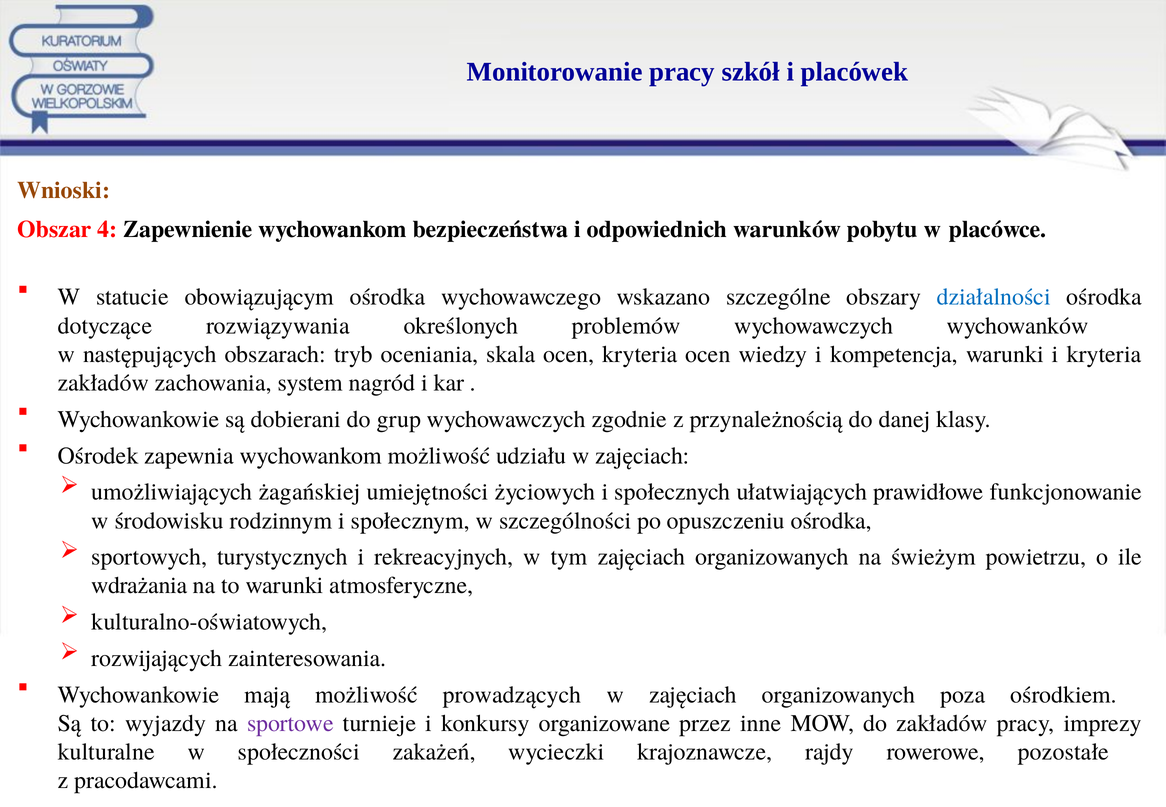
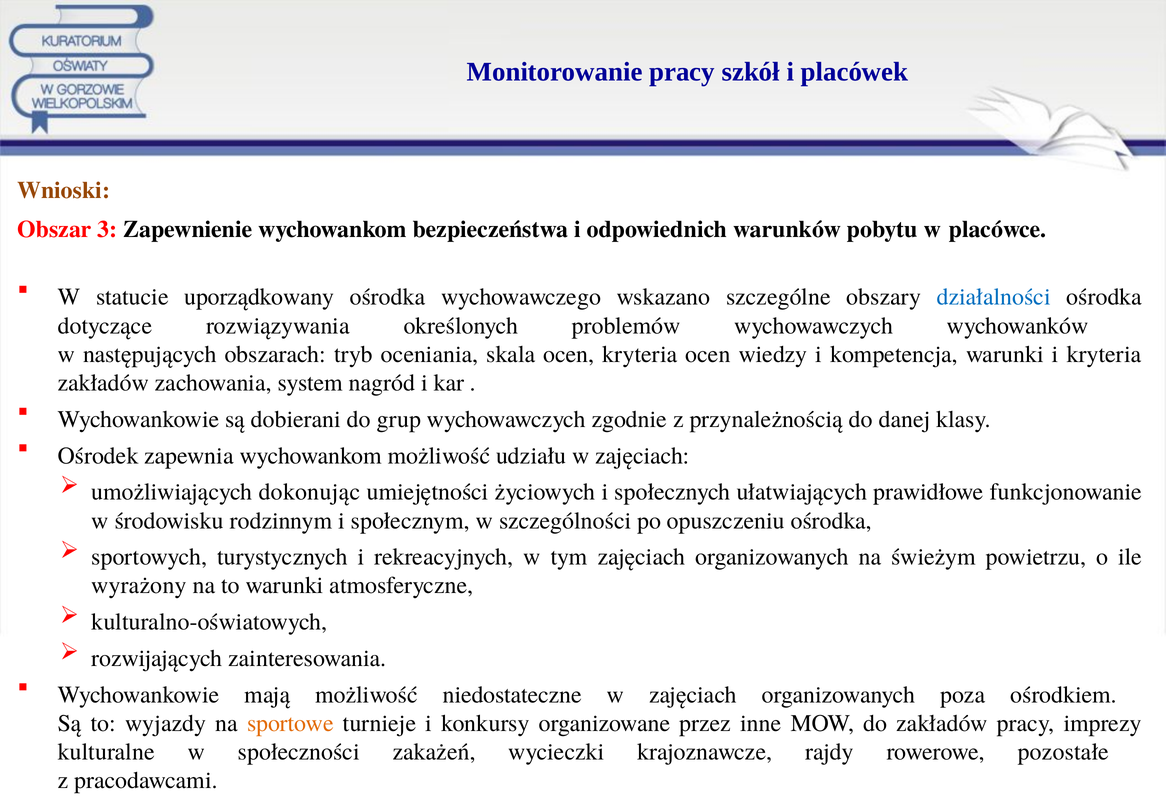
4: 4 -> 3
obowiązującym: obowiązującym -> uporządkowany
żagańskiej: żagańskiej -> dokonując
wdrażania: wdrażania -> wyrażony
prowadzących: prowadzących -> niedostateczne
sportowe colour: purple -> orange
